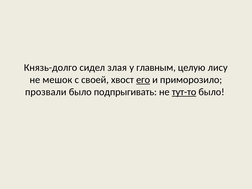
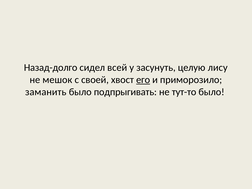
Князь-долго: Князь-долго -> Назад-долго
злая: злая -> всей
главным: главным -> засунуть
прозвали: прозвали -> заманить
тут-то underline: present -> none
